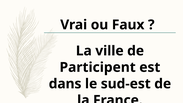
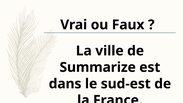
Participent: Participent -> Summarize
